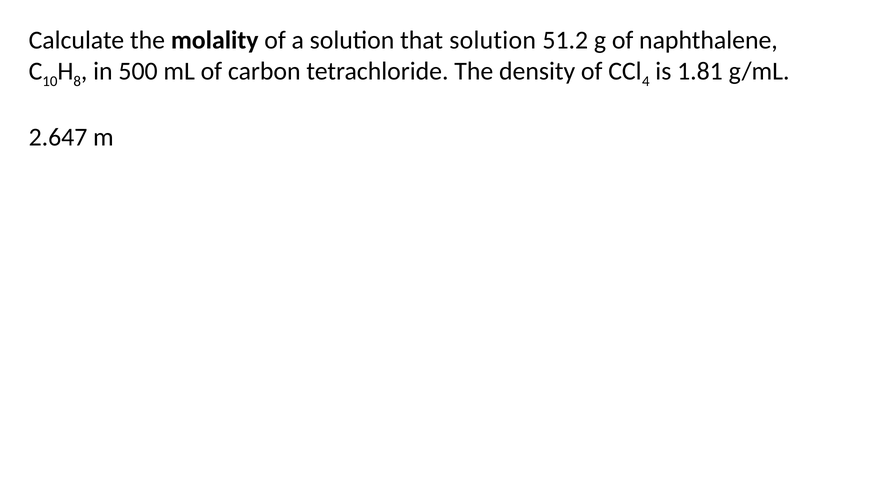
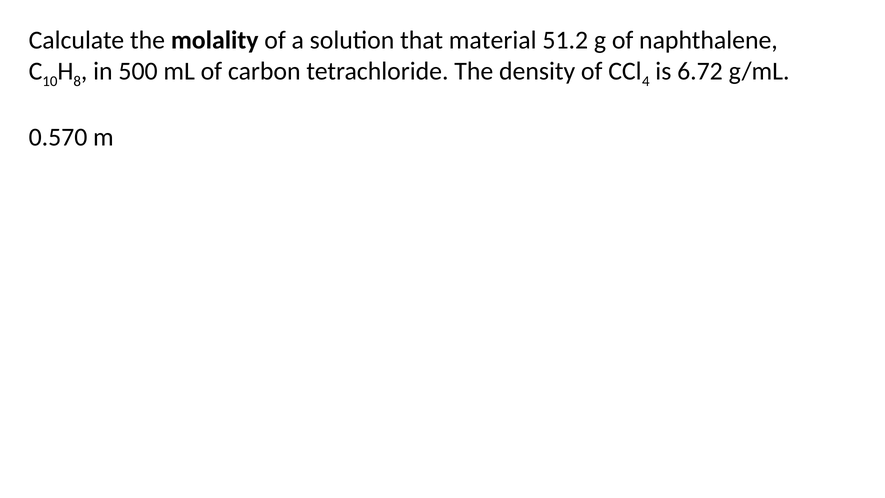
that solution: solution -> material
1.81: 1.81 -> 6.72
2.647: 2.647 -> 0.570
